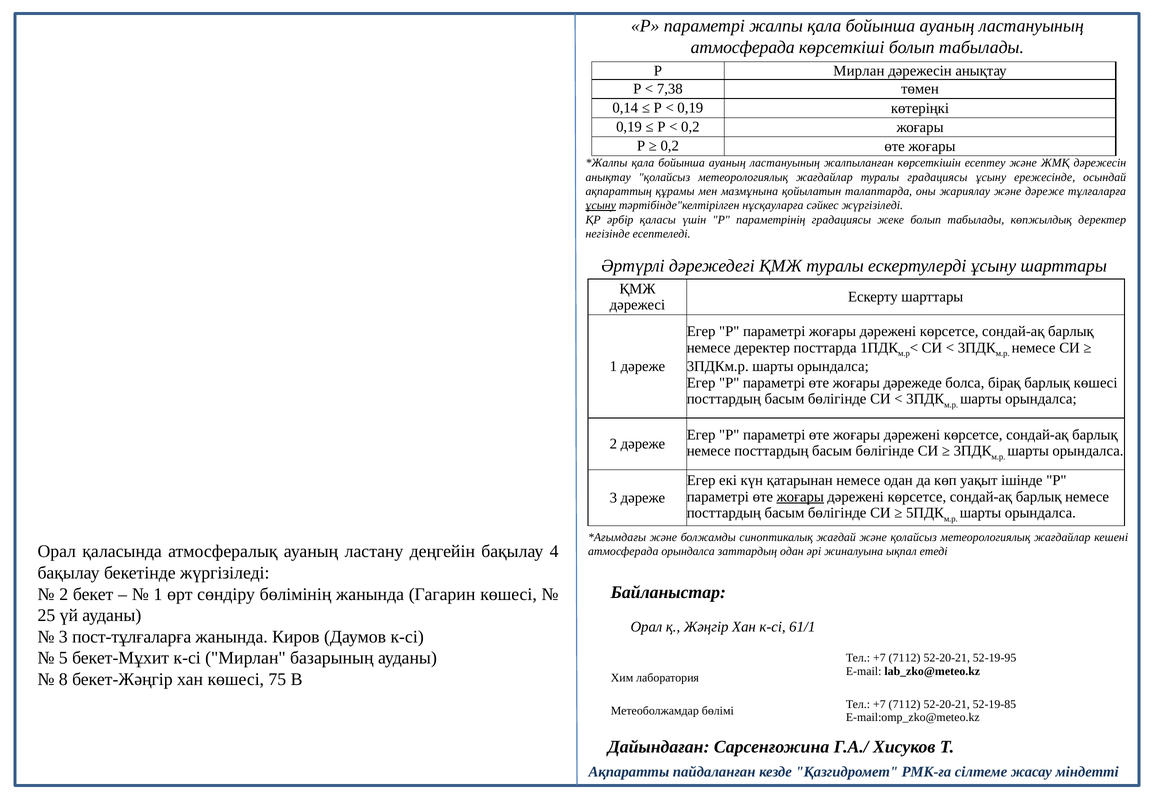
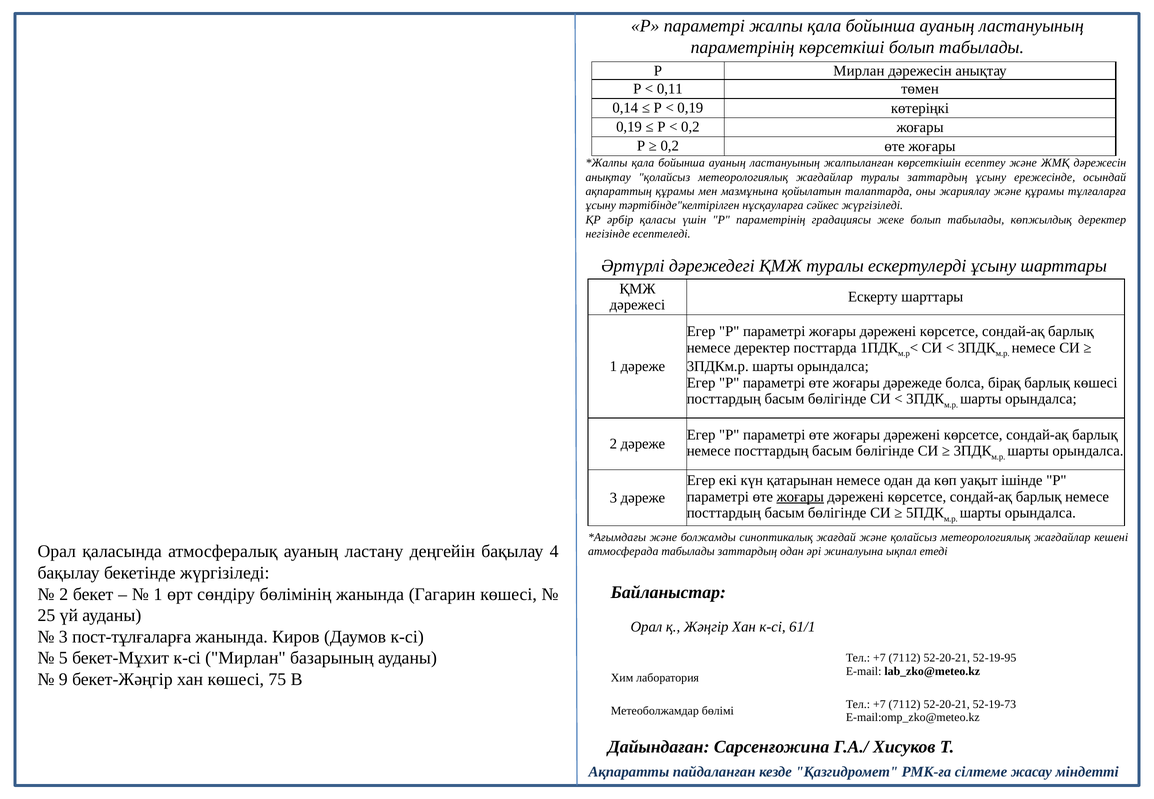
атмосферада at (743, 47): атмосферада -> параметрінің
7,38: 7,38 -> 0,11
туралы градациясы: градациясы -> заттардың
және дәреже: дәреже -> құрамы
ұсыну at (601, 205) underline: present -> none
атмосферада орындалса: орындалса -> табылады
8: 8 -> 9
52-19-85: 52-19-85 -> 52-19-73
